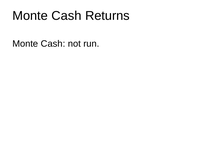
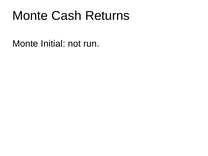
Cash at (53, 44): Cash -> Initial
